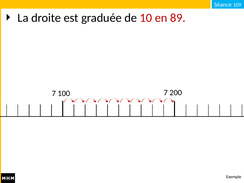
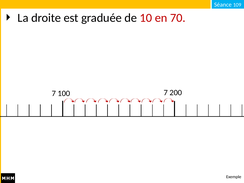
89: 89 -> 70
